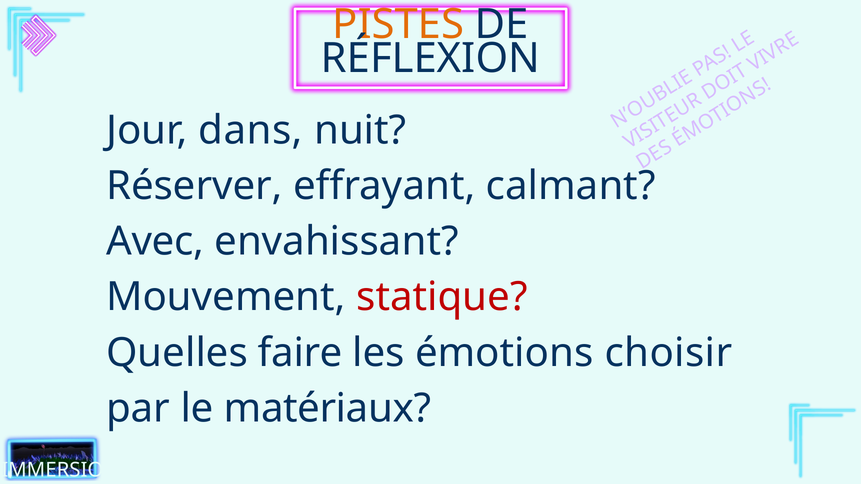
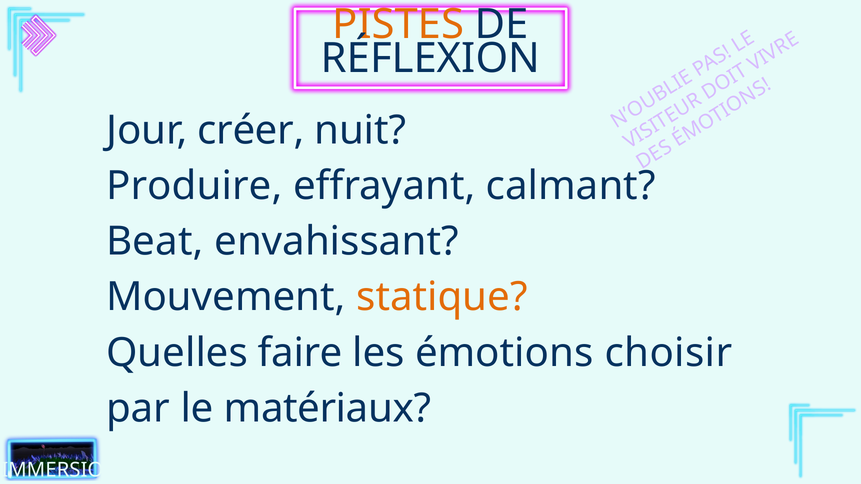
dans: dans -> créer
Réserver: Réserver -> Produire
Avec: Avec -> Beat
statique colour: red -> orange
